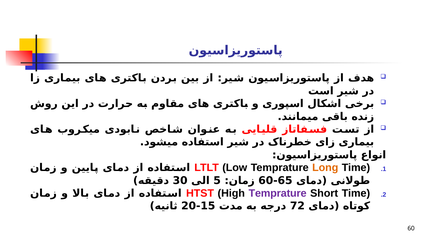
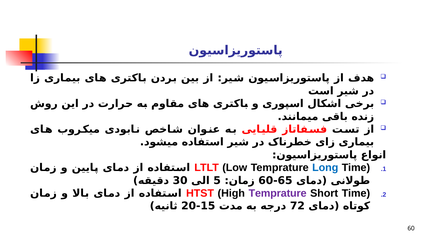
Long colour: orange -> blue
